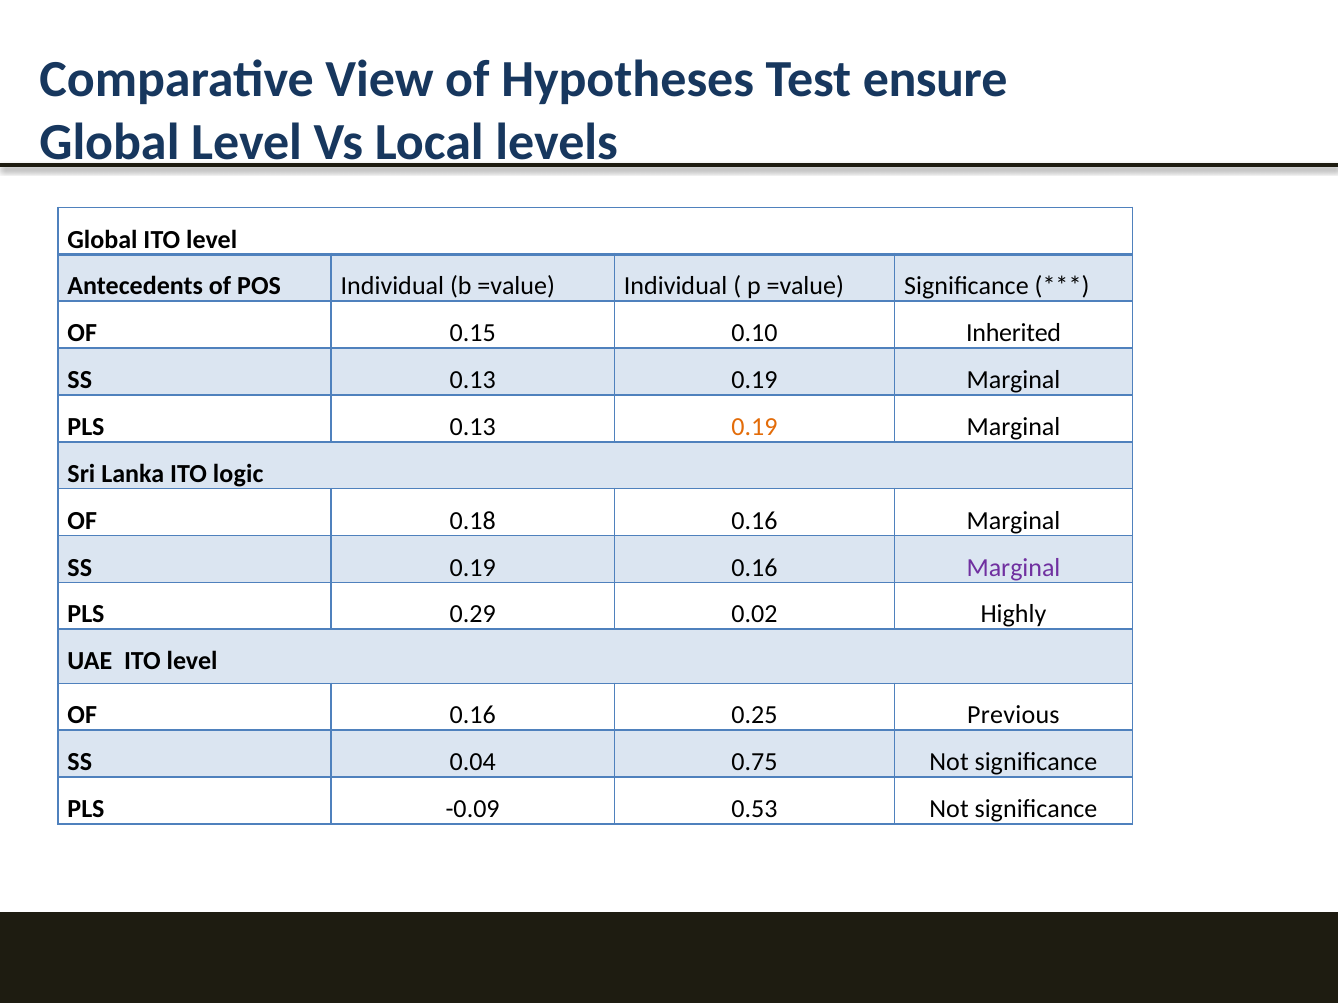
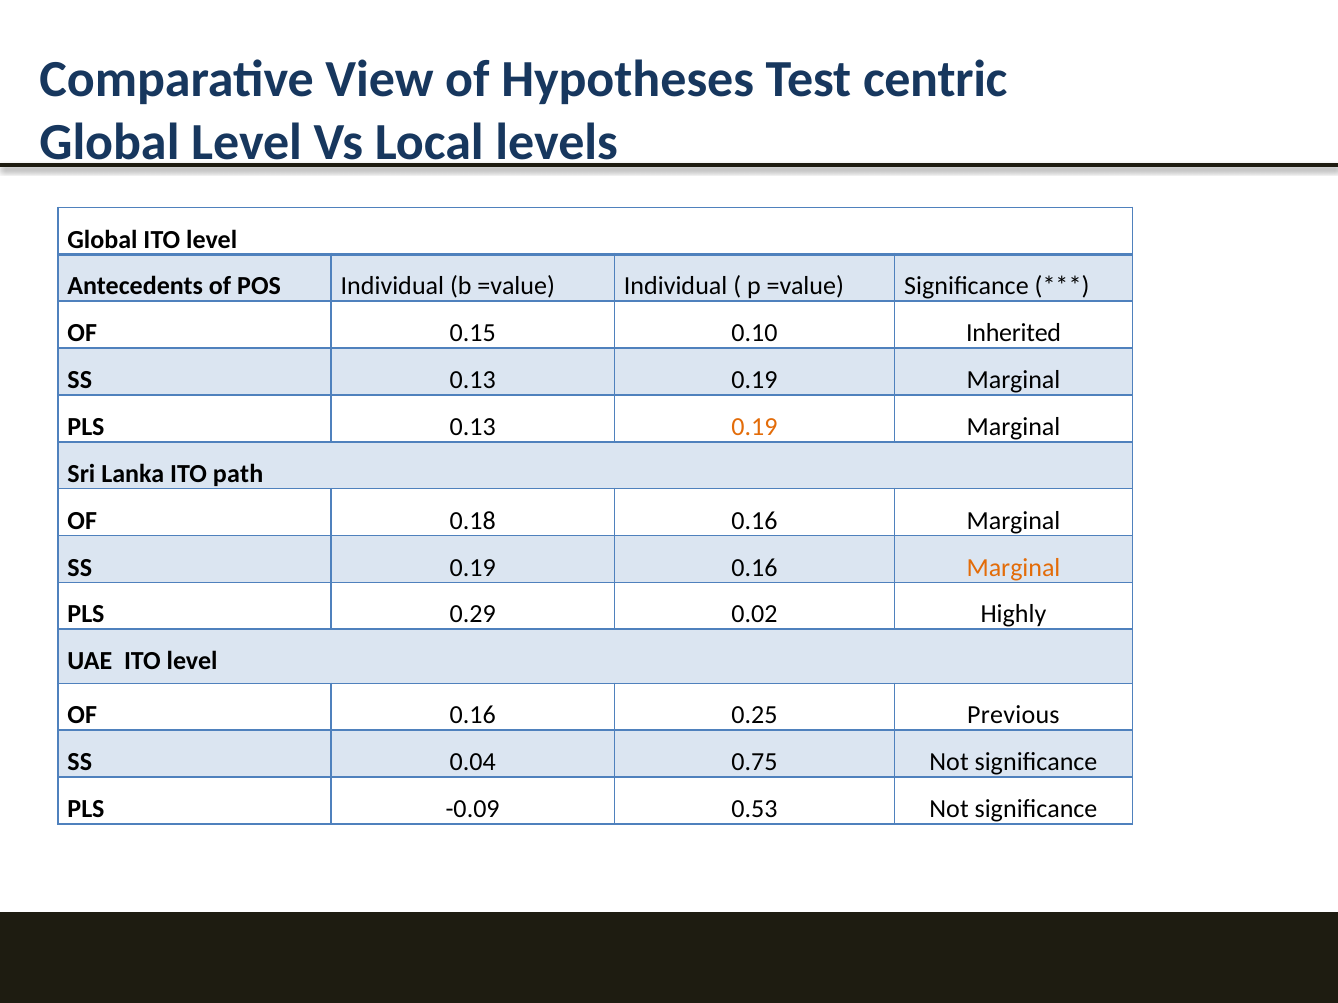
ensure: ensure -> centric
logic: logic -> path
Marginal at (1014, 568) colour: purple -> orange
